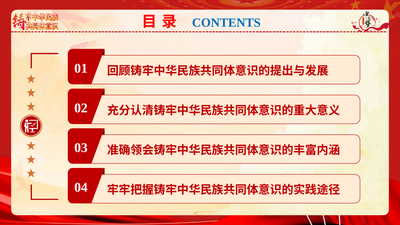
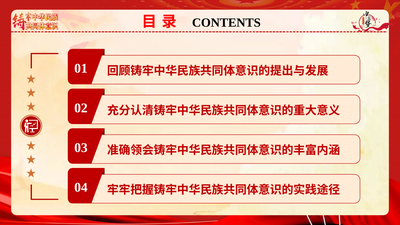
CONTENTS colour: blue -> black
